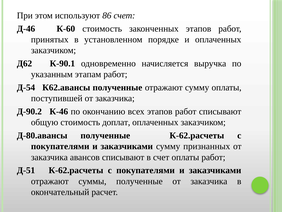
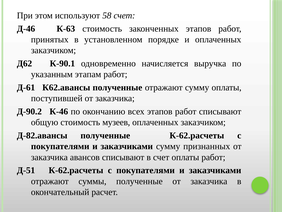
86: 86 -> 58
К-60: К-60 -> К-63
Д-54: Д-54 -> Д-61
доплат: доплат -> музеев
Д-80.авансы: Д-80.авансы -> Д-82.авансы
